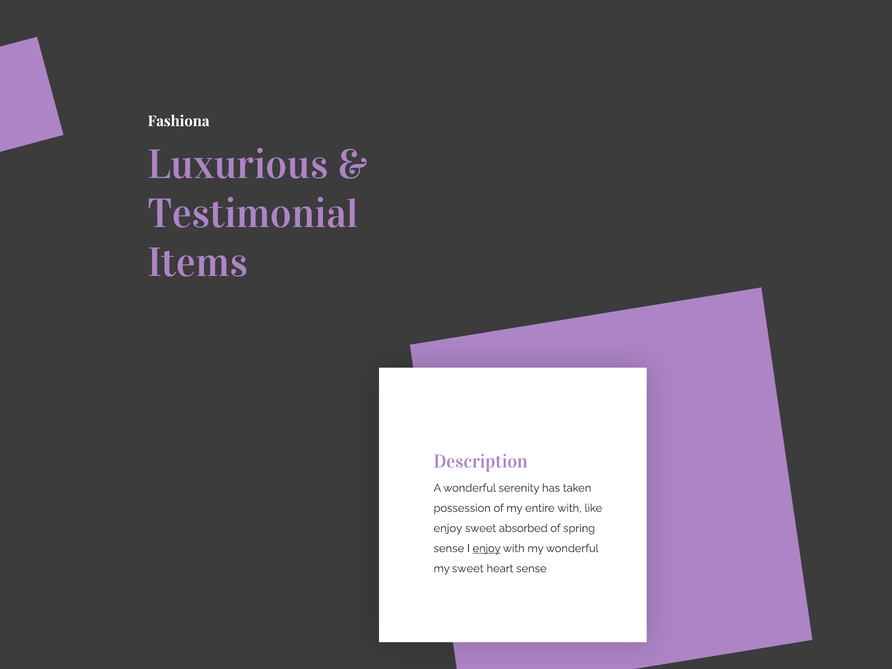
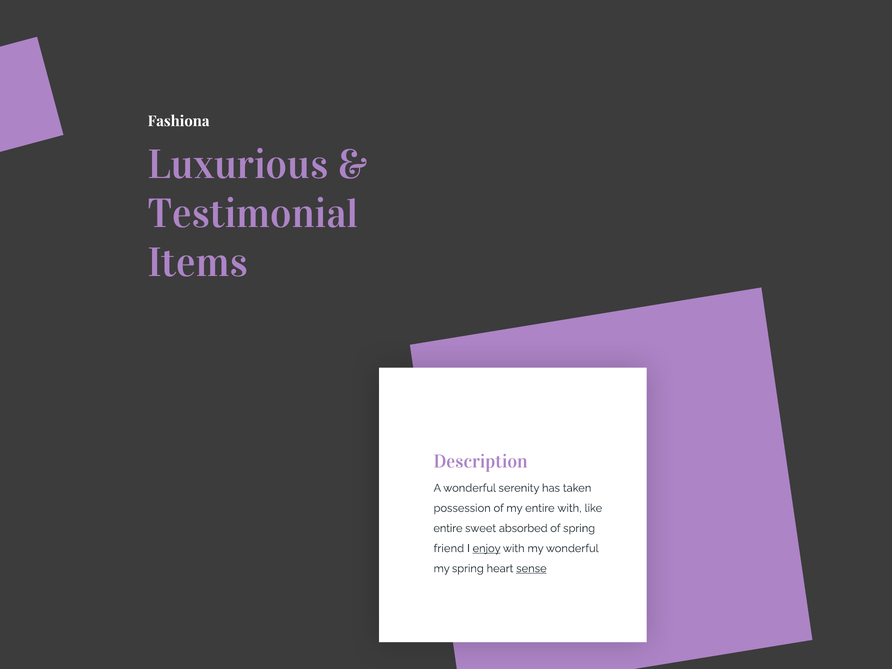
enjoy at (448, 528): enjoy -> entire
sense at (449, 548): sense -> friend
my sweet: sweet -> spring
sense at (531, 569) underline: none -> present
